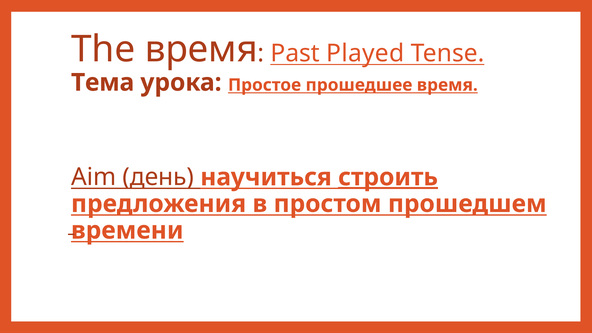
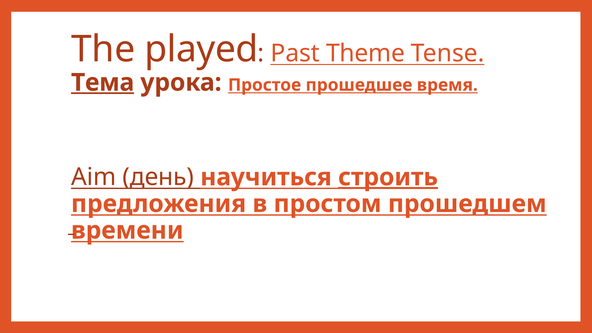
The время: время -> played
Played: Played -> Theme
Тема underline: none -> present
